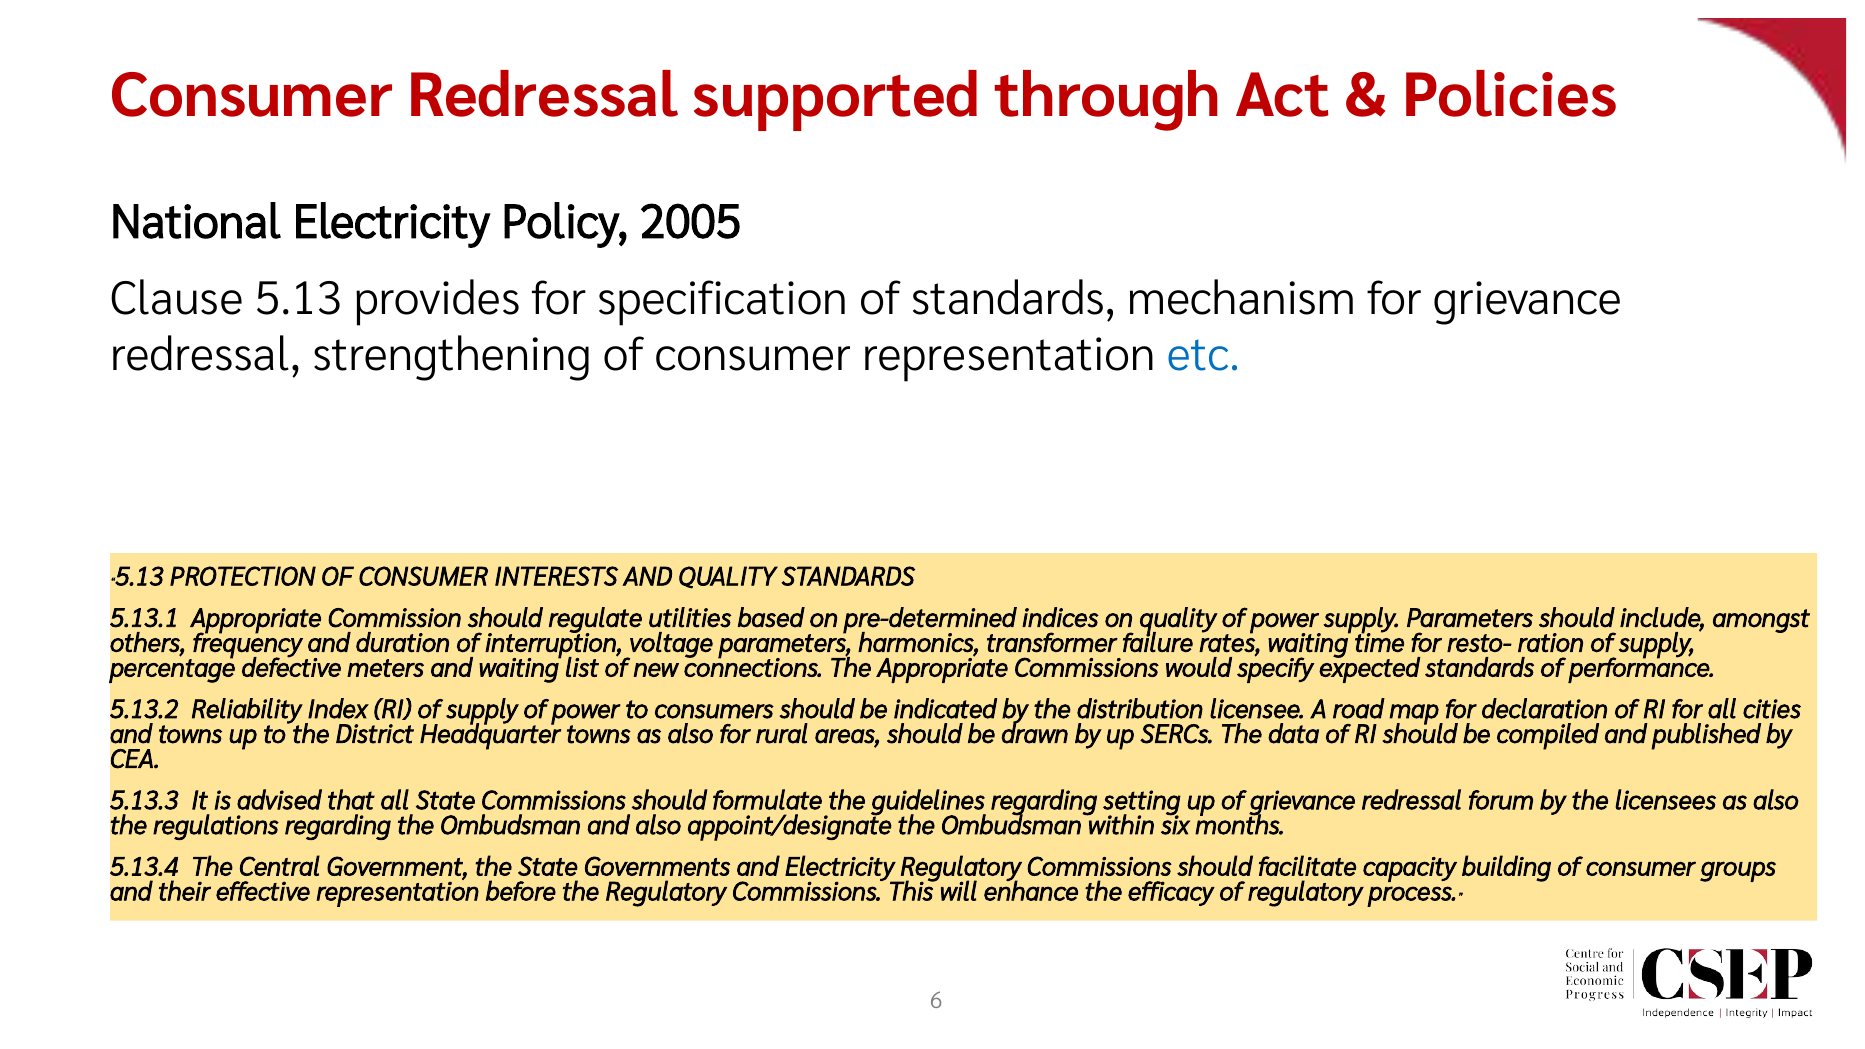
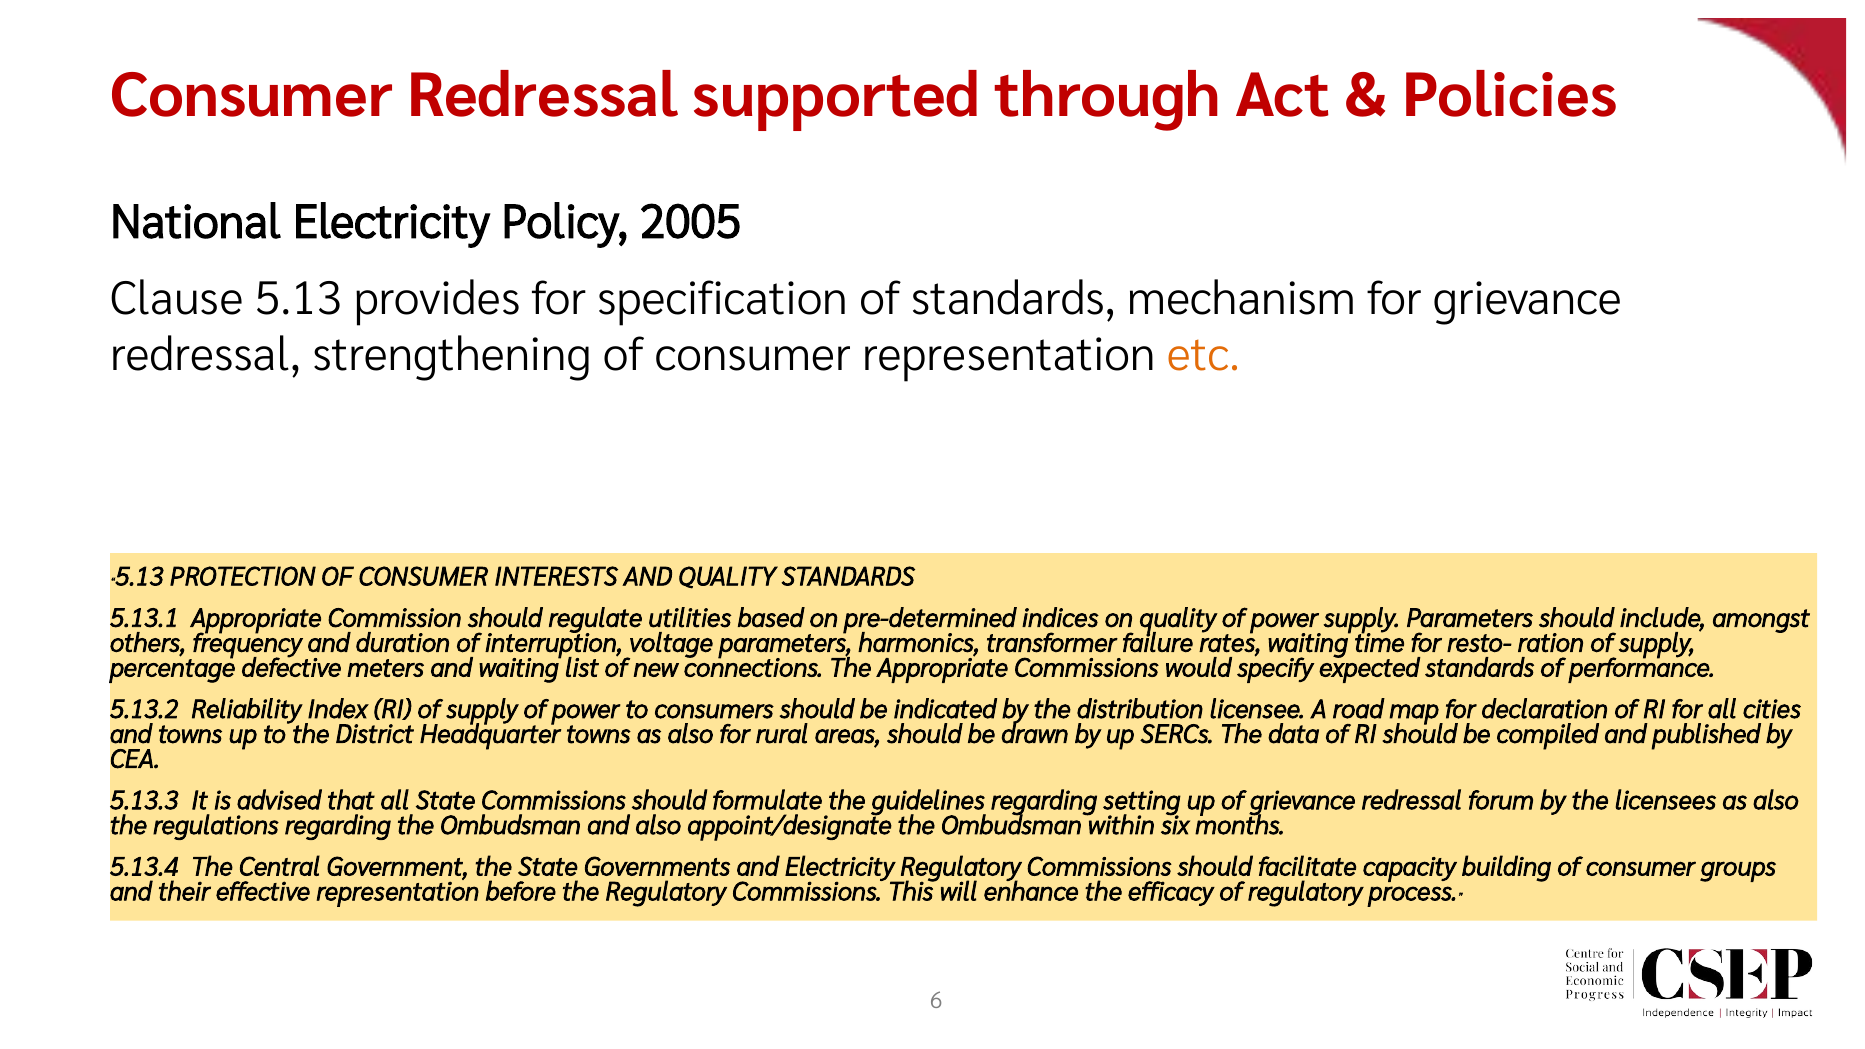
etc colour: blue -> orange
